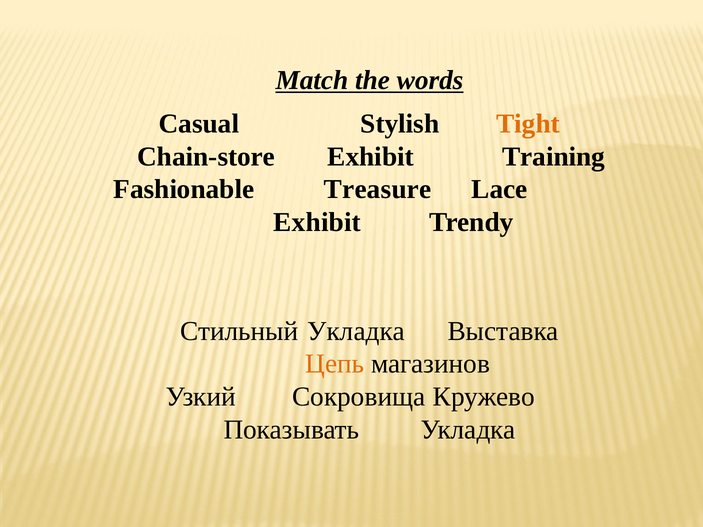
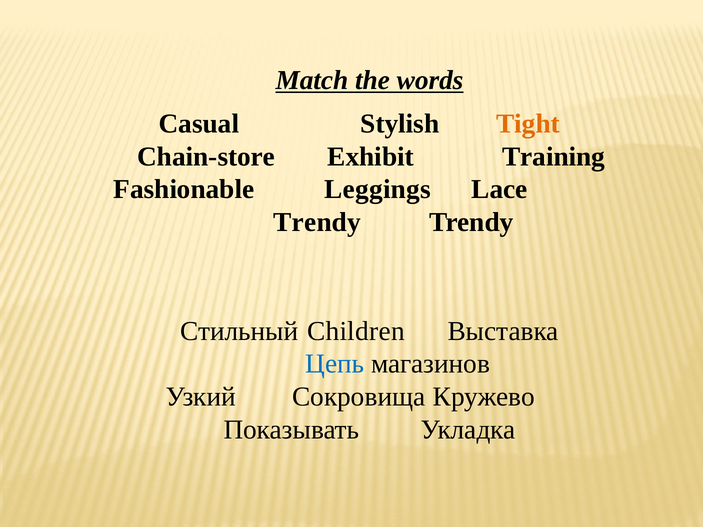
Treasure: Treasure -> Leggings
Exhibit at (317, 222): Exhibit -> Trendy
Стильный Укладка: Укладка -> Children
Цепь colour: orange -> blue
